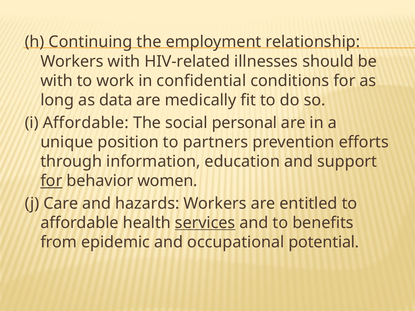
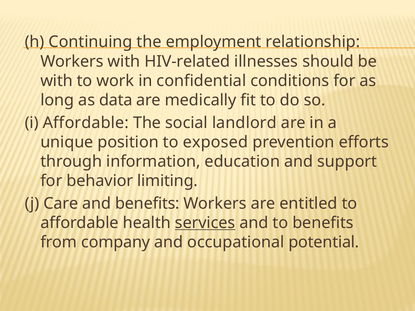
personal: personal -> landlord
partners: partners -> exposed
for at (51, 181) underline: present -> none
women: women -> limiting
and hazards: hazards -> benefits
epidemic: epidemic -> company
